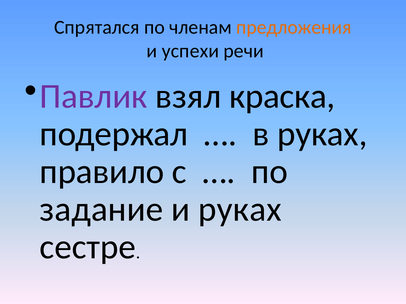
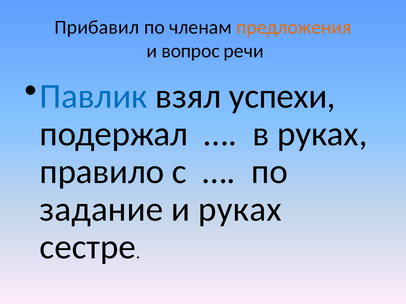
Спрятался: Спрятался -> Прибавил
успехи: успехи -> вопрос
Павлик colour: purple -> blue
краска: краска -> успехи
